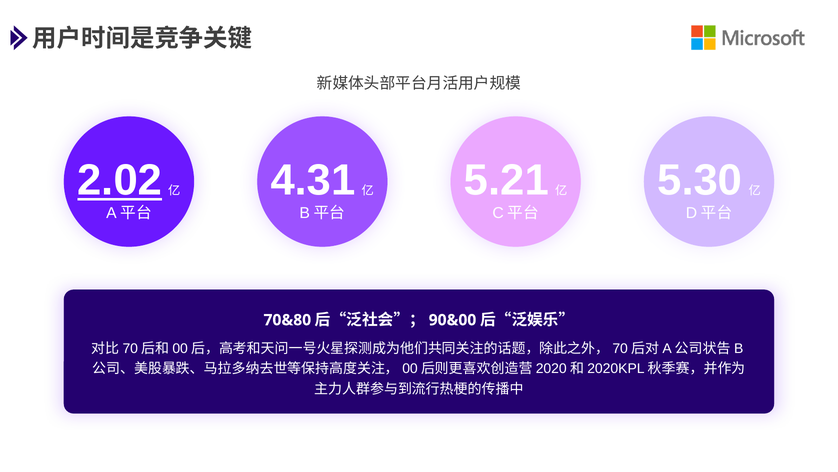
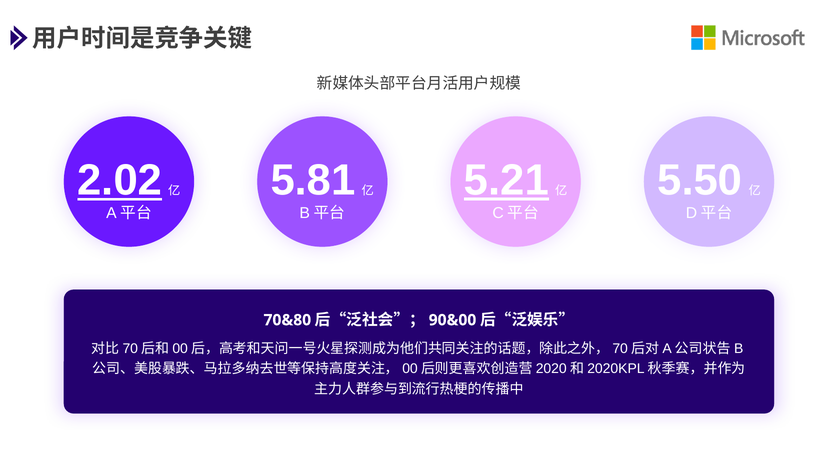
4.31: 4.31 -> 5.81
5.21 underline: none -> present
5.30: 5.30 -> 5.50
